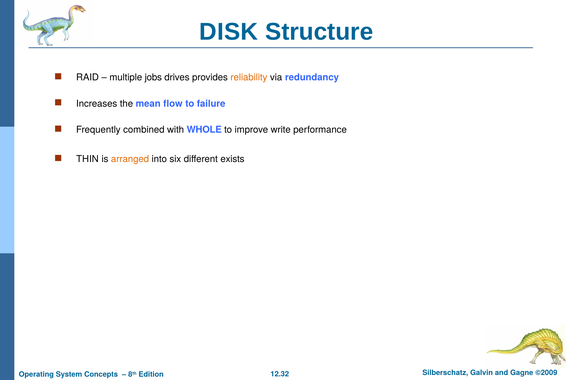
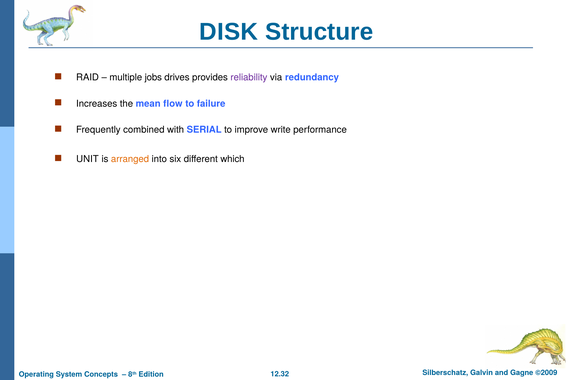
reliability colour: orange -> purple
WHOLE: WHOLE -> SERIAL
THIN: THIN -> UNIT
exists: exists -> which
